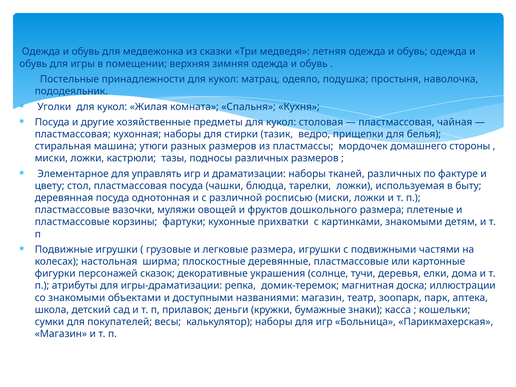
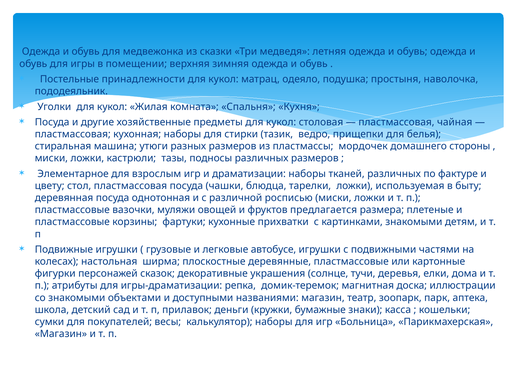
управлять: управлять -> взрослым
дошкольного: дошкольного -> предлагается
легковые размера: размера -> автобусе
